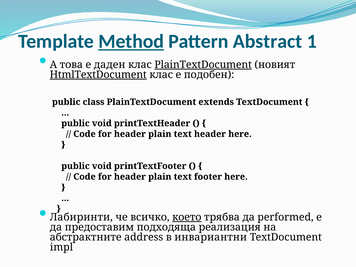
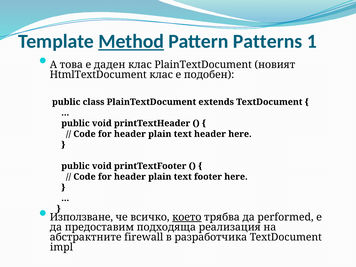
Abstract: Abstract -> Patterns
PlainTextDocument at (203, 65) underline: present -> none
HtmlTextDocument underline: present -> none
Лабиринти: Лабиринти -> Използване
address: address -> firewall
инвариантни: инвариантни -> разработчика
